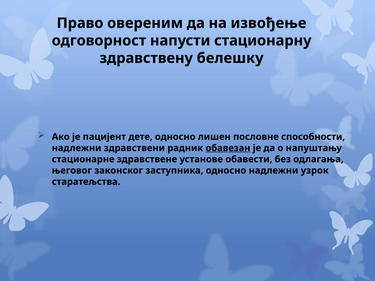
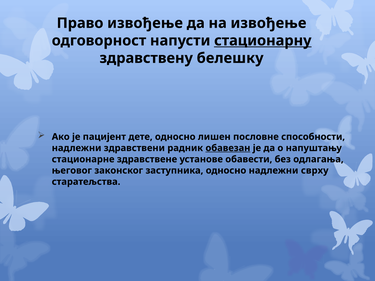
Право овереним: овереним -> извођење
стационарну underline: none -> present
узрок: узрок -> сврху
